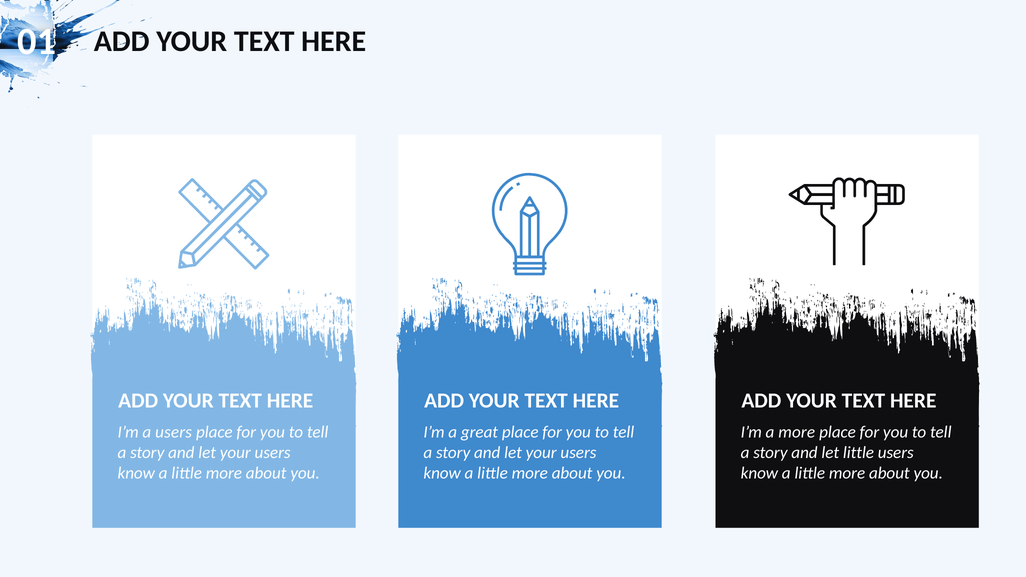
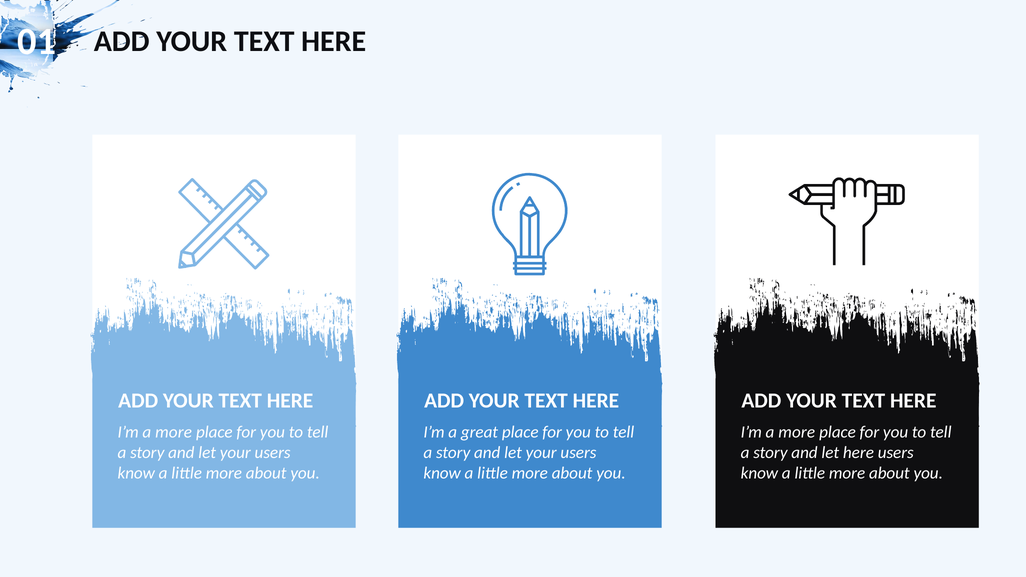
users at (174, 432): users -> more
let little: little -> here
